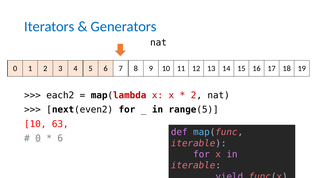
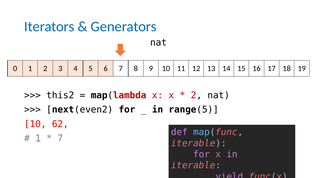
each2: each2 -> this2
63: 63 -> 62
0 at (38, 139): 0 -> 1
6 at (60, 139): 6 -> 7
